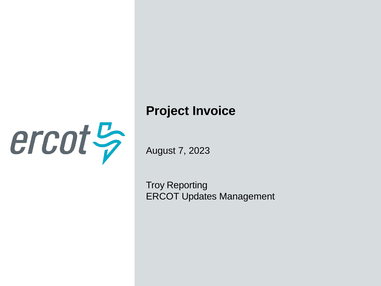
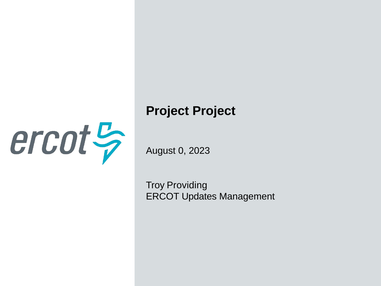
Project Invoice: Invoice -> Project
7: 7 -> 0
Reporting: Reporting -> Providing
